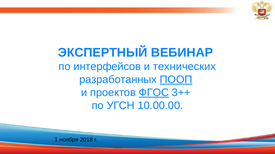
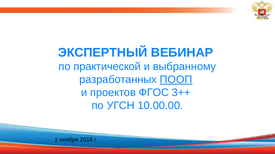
интерфейсов: интерфейсов -> практической
технических: технических -> выбранному
ФГОС underline: present -> none
